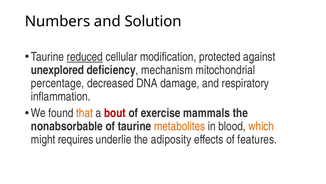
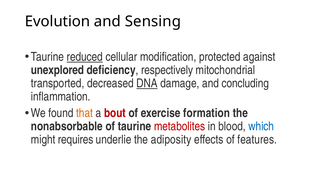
Numbers: Numbers -> Evolution
Solution: Solution -> Sensing
mechanism: mechanism -> respectively
percentage: percentage -> transported
DNA underline: none -> present
respiratory: respiratory -> concluding
mammals: mammals -> formation
metabolites colour: orange -> red
which colour: orange -> blue
